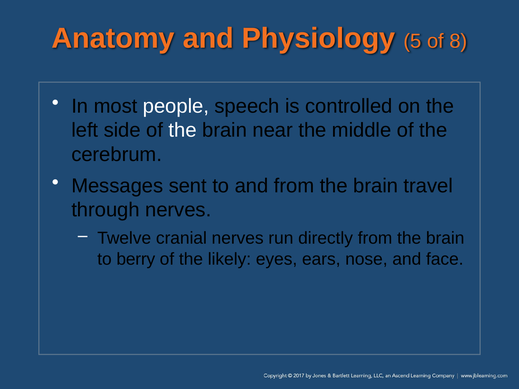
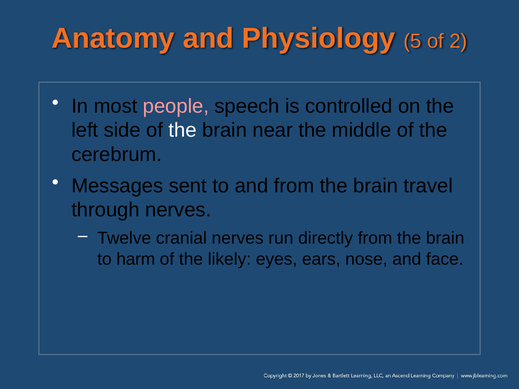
8: 8 -> 2
people colour: white -> pink
berry: berry -> harm
